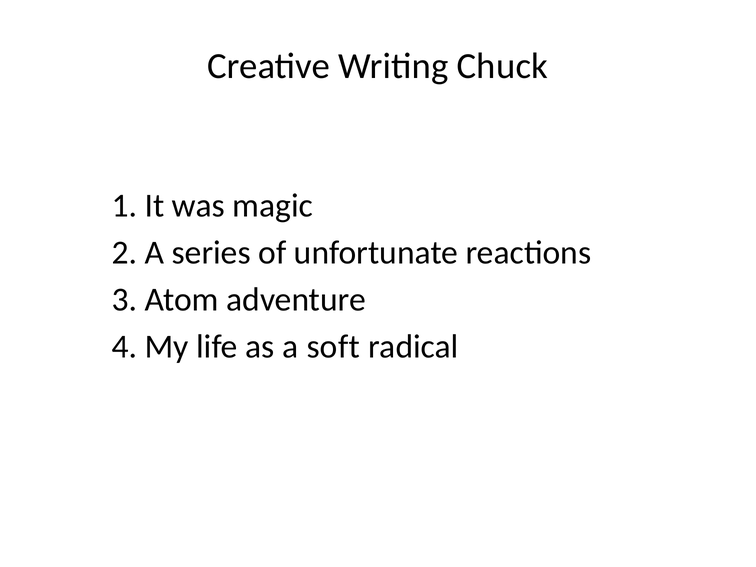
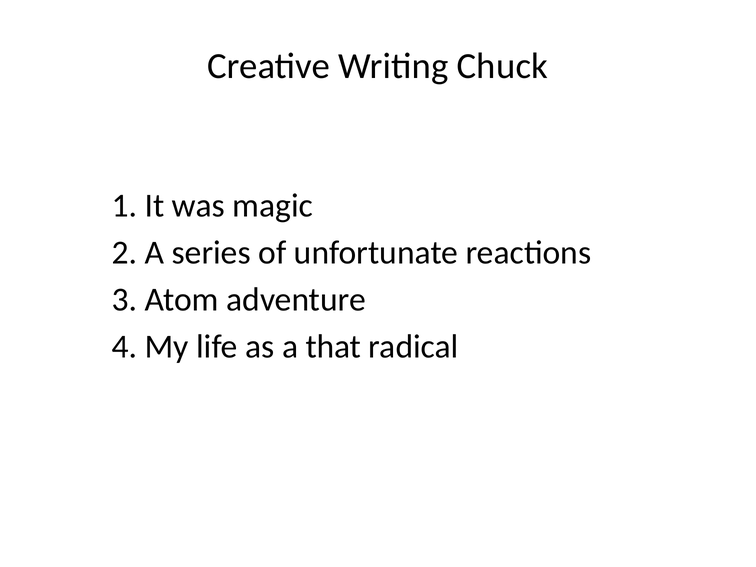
soft: soft -> that
